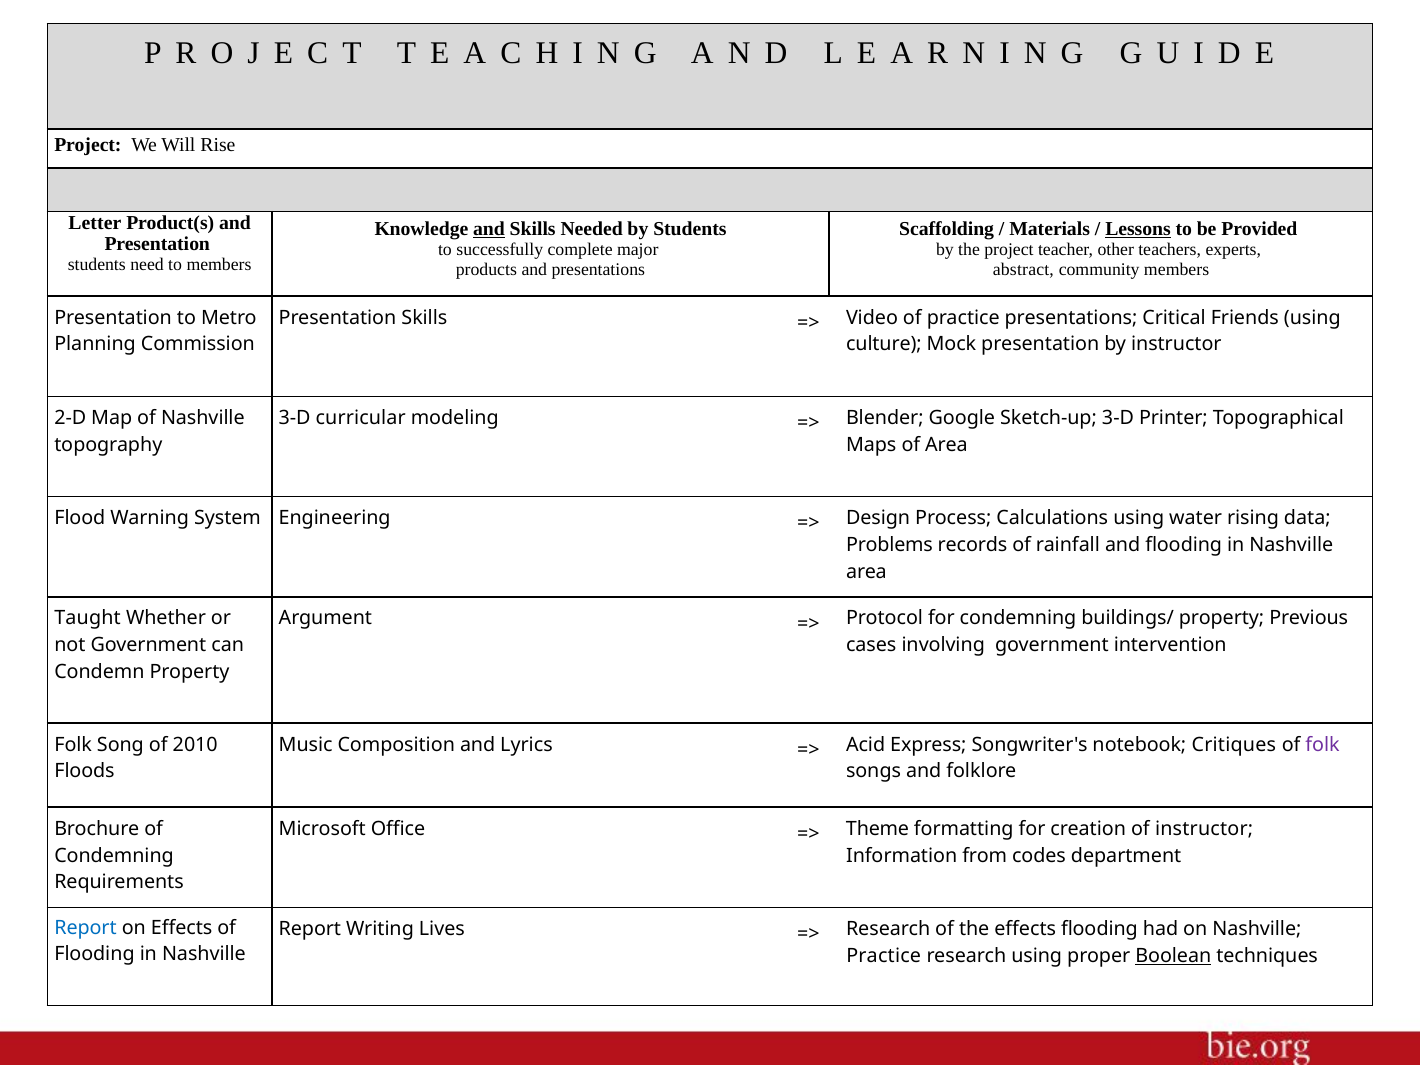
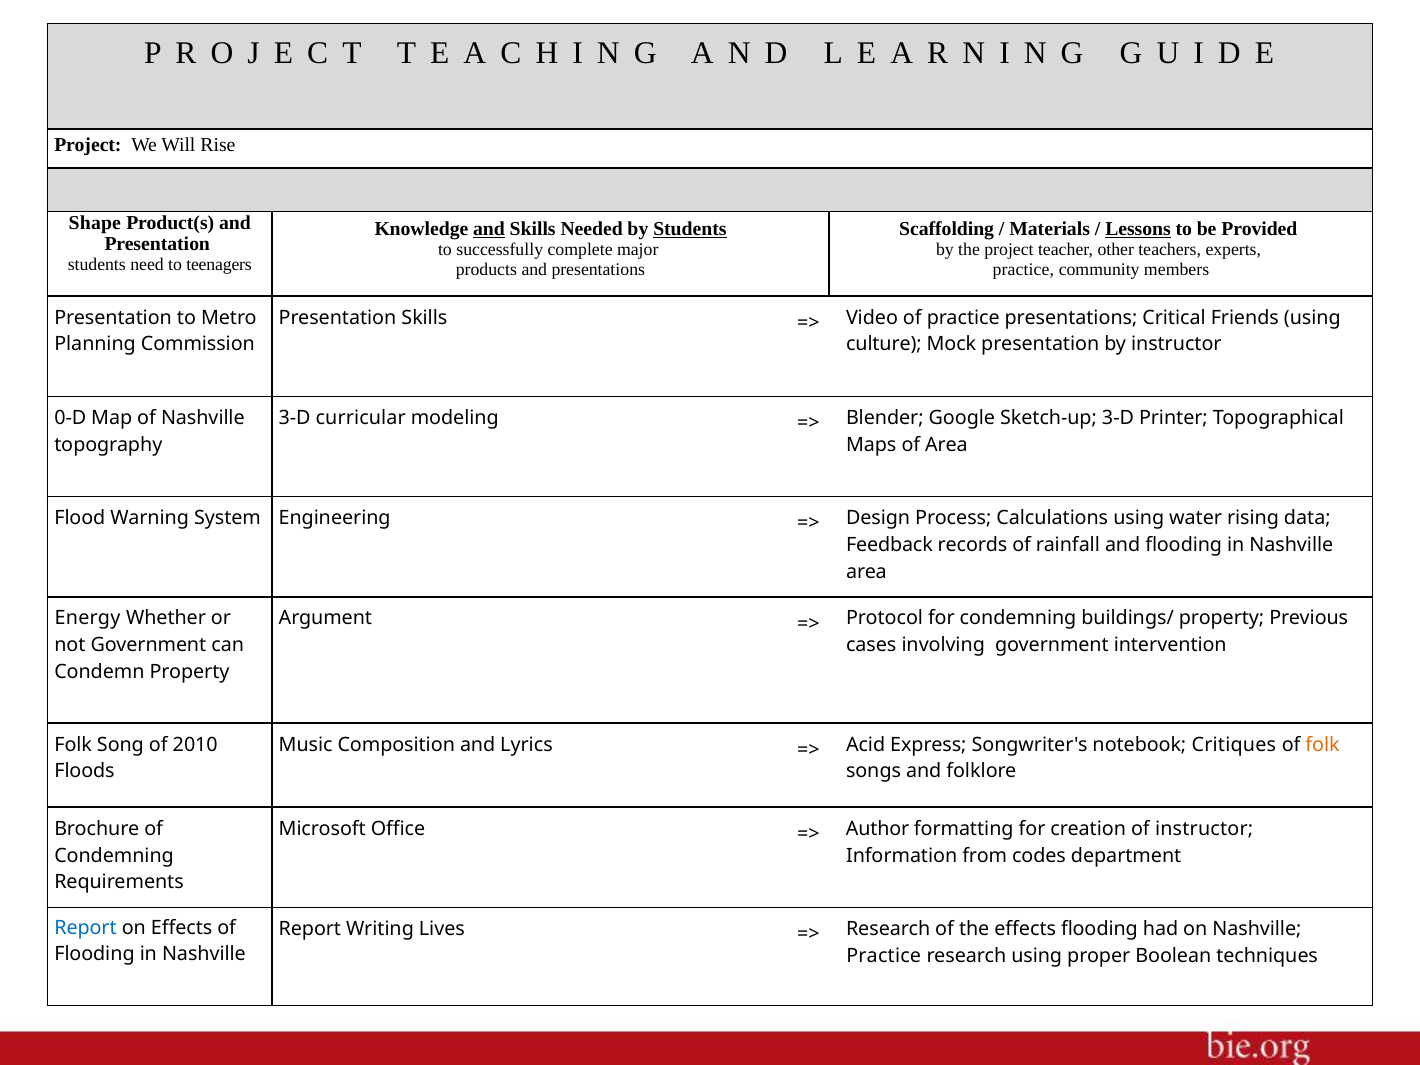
Letter: Letter -> Shape
Students at (690, 229) underline: none -> present
to members: members -> teenagers
abstract at (1023, 269): abstract -> practice
2-D: 2-D -> 0-D
Problems: Problems -> Feedback
Taught: Taught -> Energy
folk at (1323, 745) colour: purple -> orange
Theme: Theme -> Author
Boolean underline: present -> none
